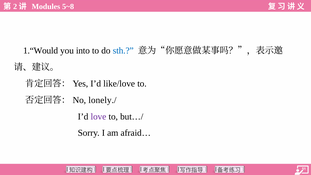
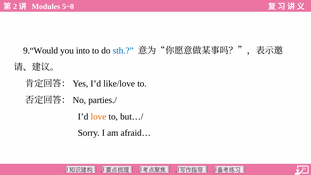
1.“Would: 1.“Would -> 9.“Would
lonely./: lonely./ -> parties./
love colour: purple -> orange
